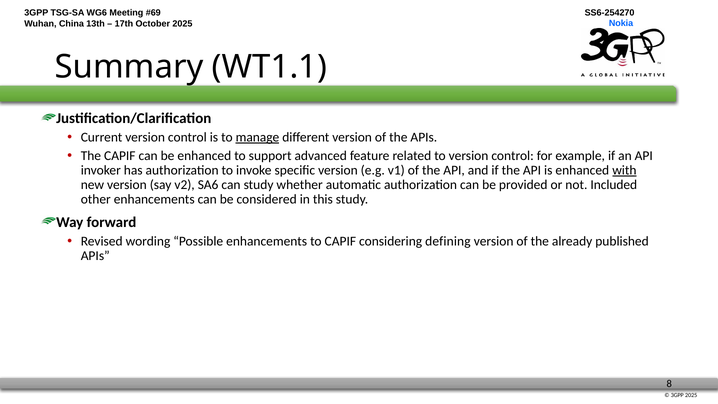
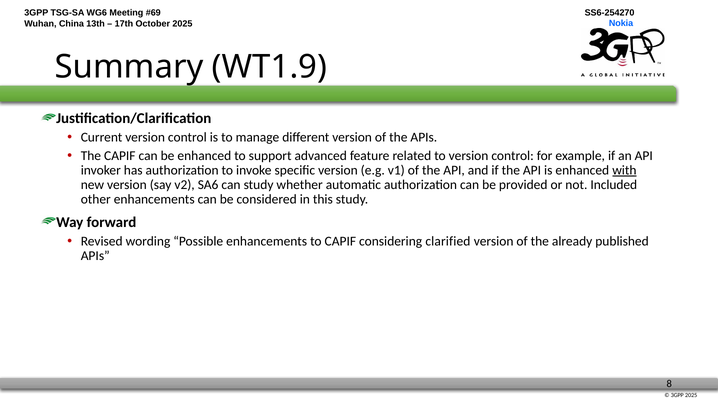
WT1.1: WT1.1 -> WT1.9
manage underline: present -> none
defining: defining -> clarified
